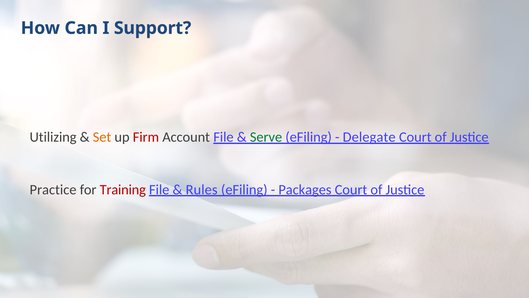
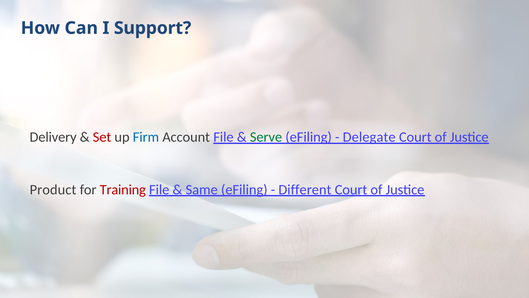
Utilizing: Utilizing -> Delivery
Set colour: orange -> red
Firm colour: red -> blue
Practice: Practice -> Product
Rules: Rules -> Same
Packages: Packages -> Different
